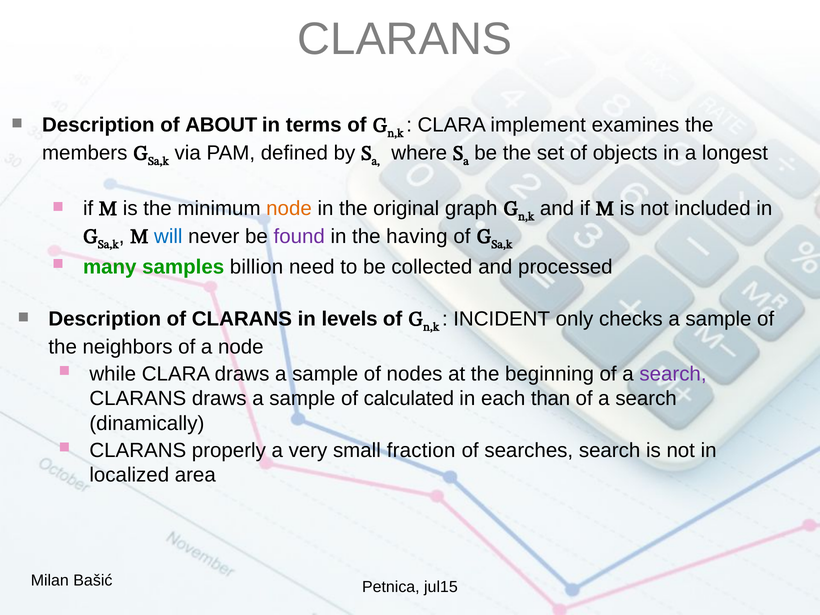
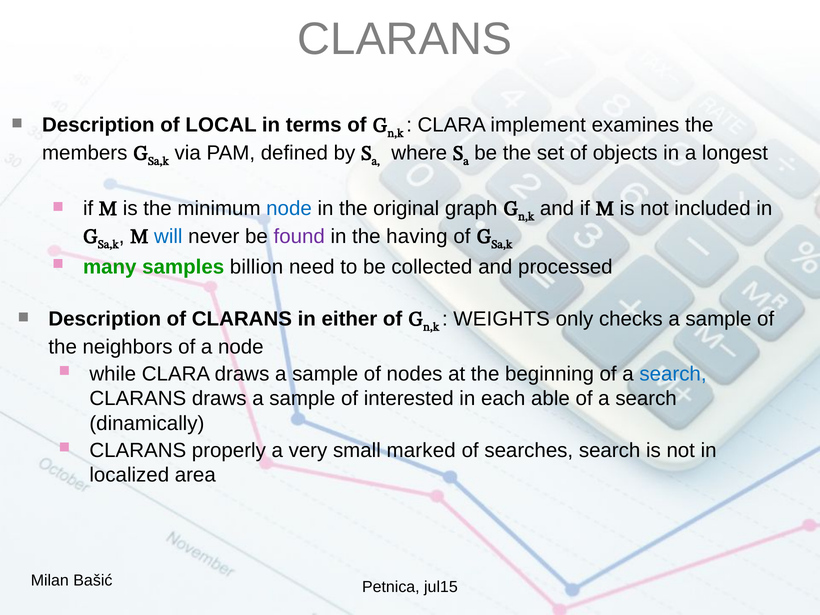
ABOUT: ABOUT -> LOCAL
node at (289, 208) colour: orange -> blue
INCIDENT: INCIDENT -> WEIGHTS
levels: levels -> either
search at (673, 374) colour: purple -> blue
calculated: calculated -> interested
than: than -> able
fraction: fraction -> marked
